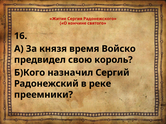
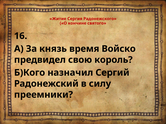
князя: князя -> князь
реке: реке -> силу
